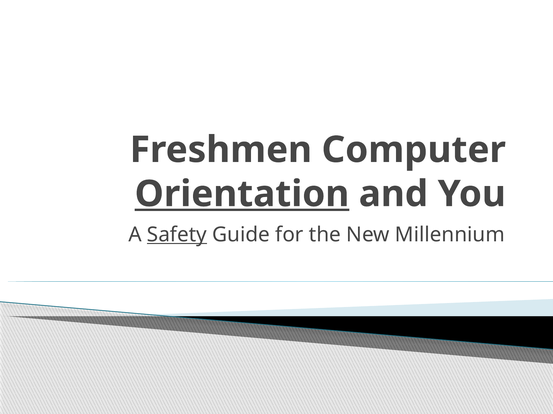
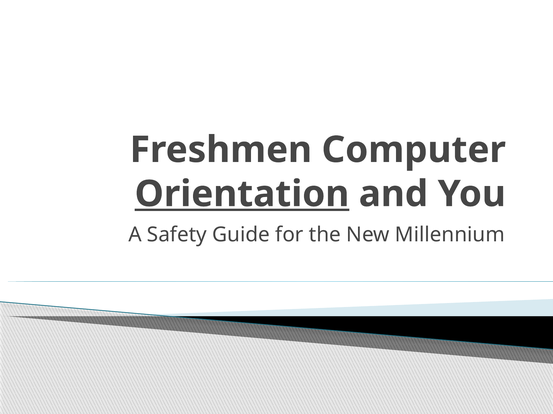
Safety underline: present -> none
